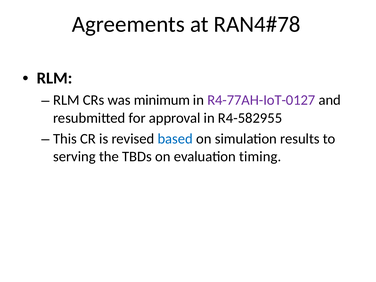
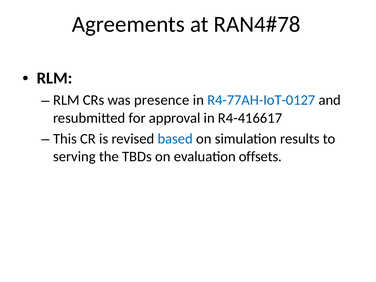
minimum: minimum -> presence
R4-77AH-IoT-0127 colour: purple -> blue
R4-582955: R4-582955 -> R4-416617
timing: timing -> offsets
